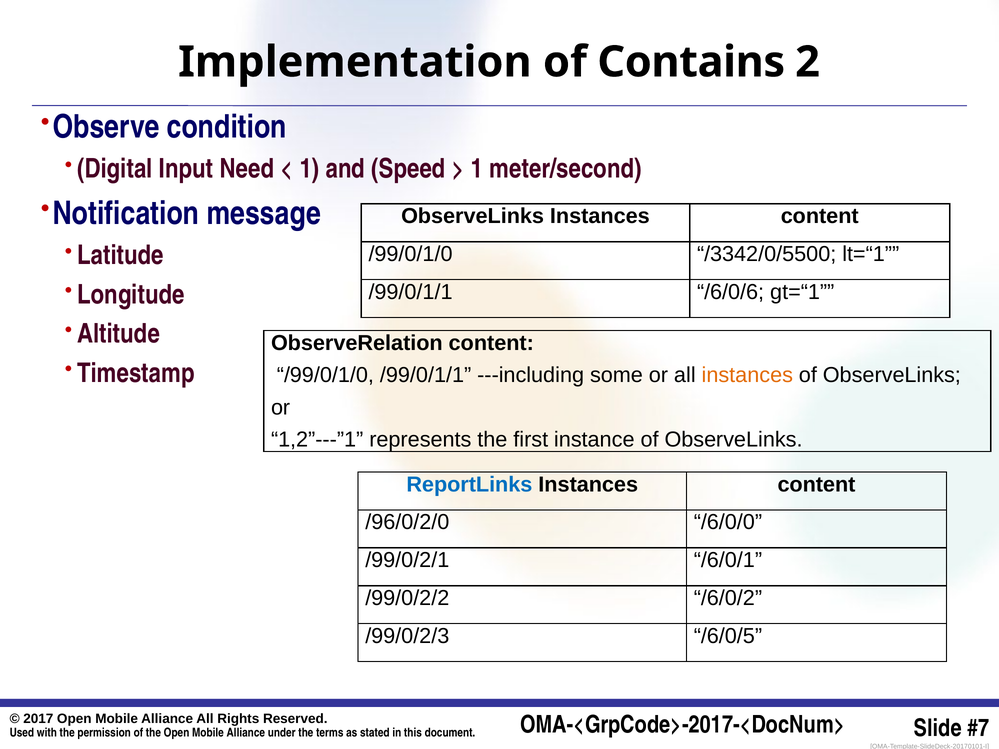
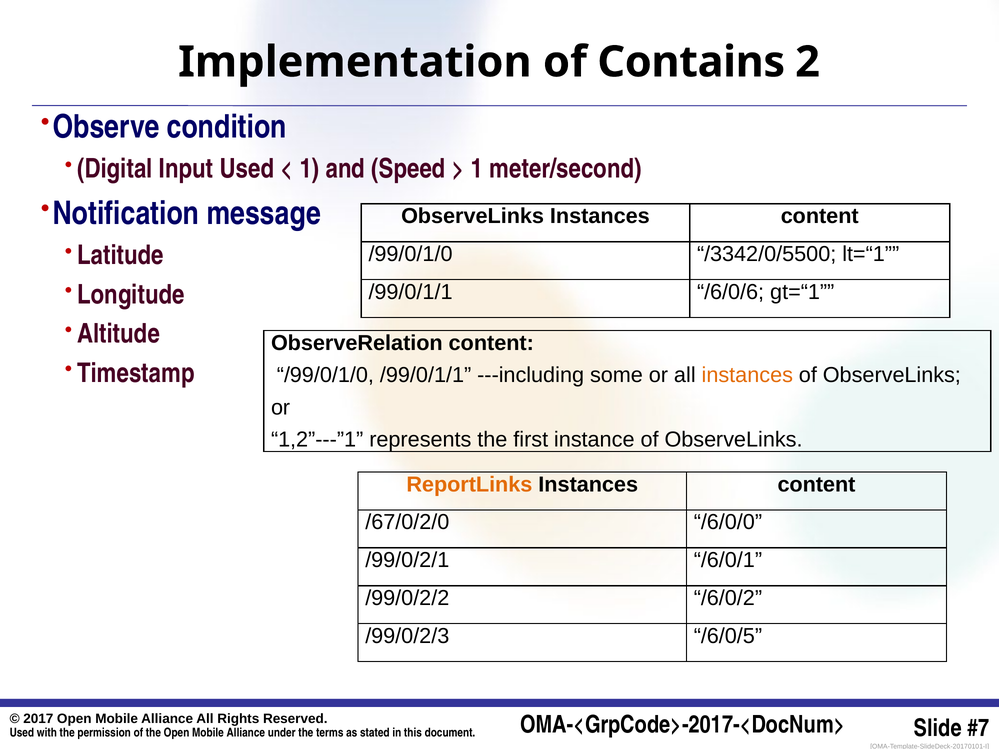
Input Need: Need -> Used
ReportLinks colour: blue -> orange
/96/0/2/0: /96/0/2/0 -> /67/0/2/0
